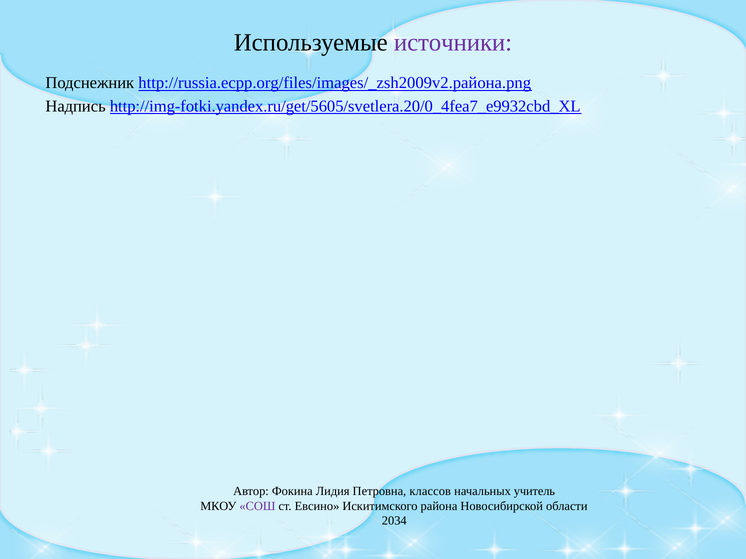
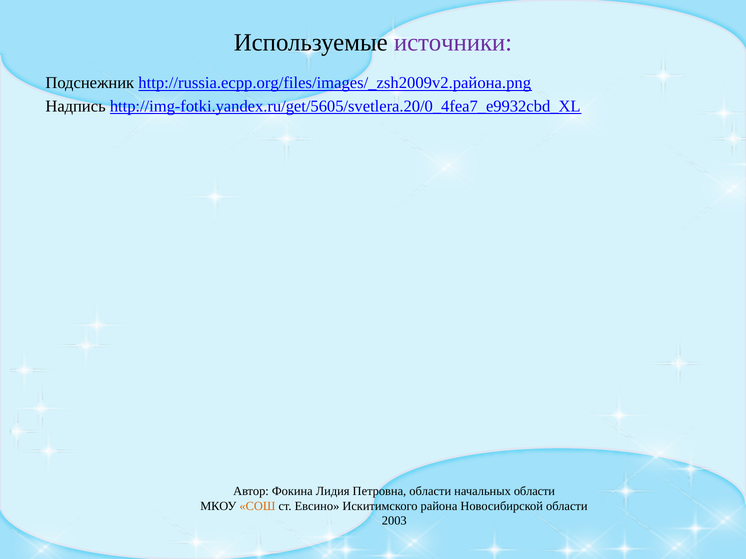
Петровна классов: классов -> области
начальных учитель: учитель -> области
СОШ colour: purple -> orange
2034: 2034 -> 2003
